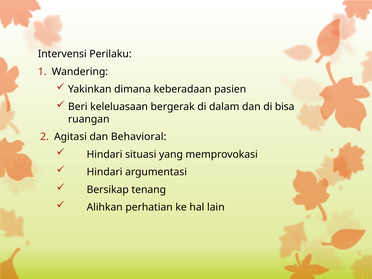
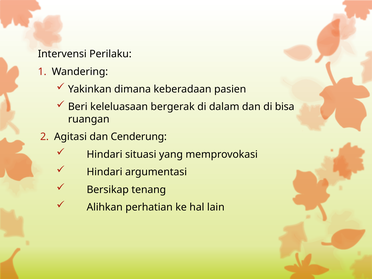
Behavioral: Behavioral -> Cenderung
